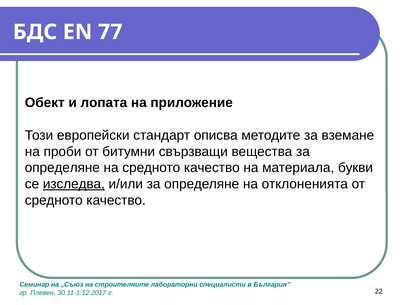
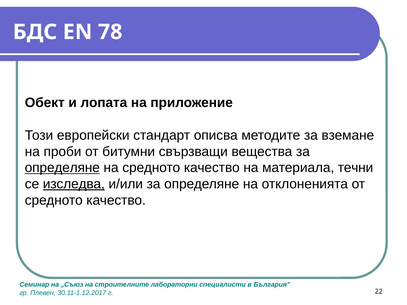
77: 77 -> 78
определяне at (62, 168) underline: none -> present
букви: букви -> течни
